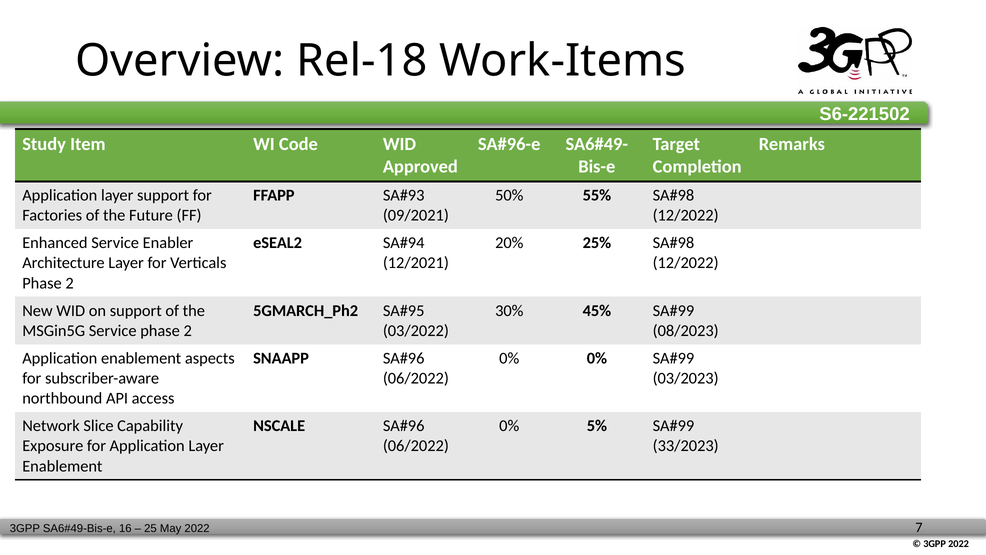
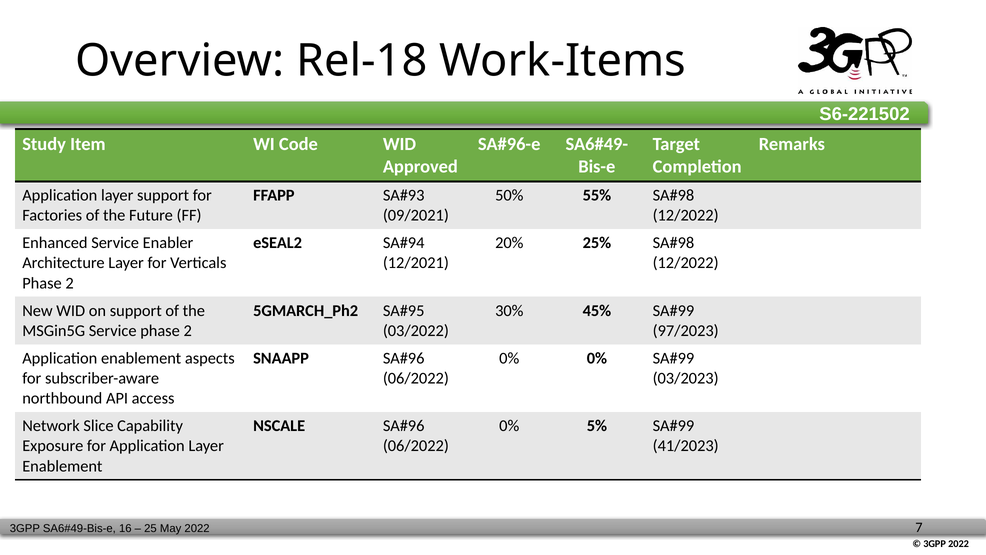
08/2023: 08/2023 -> 97/2023
33/2023: 33/2023 -> 41/2023
